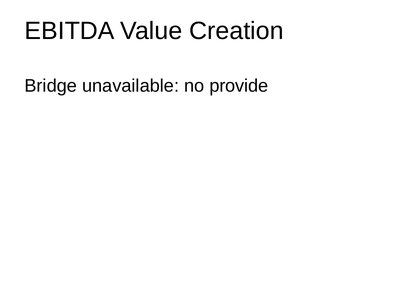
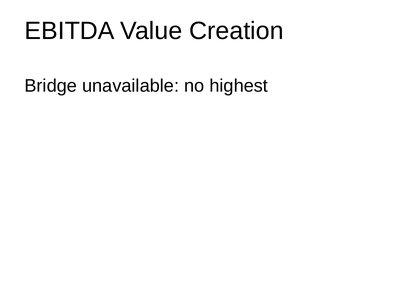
provide: provide -> highest
